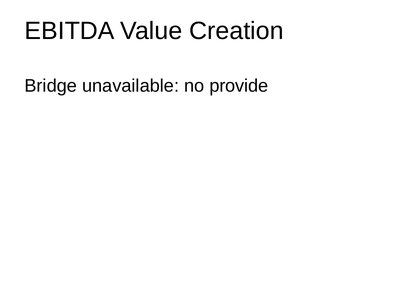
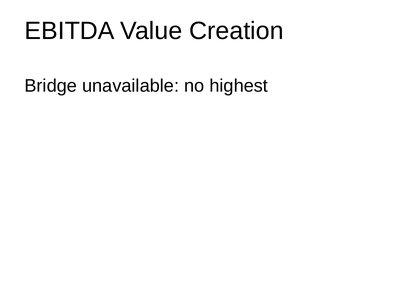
provide: provide -> highest
